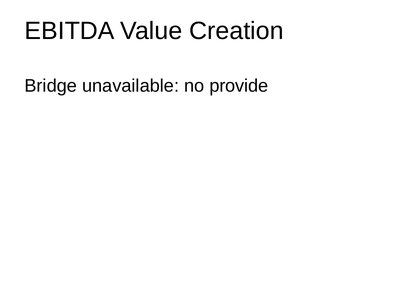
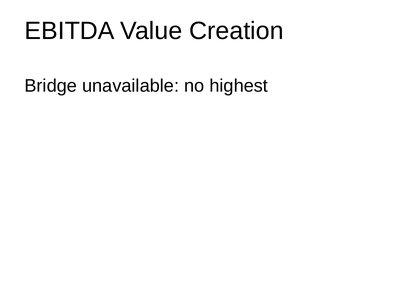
provide: provide -> highest
